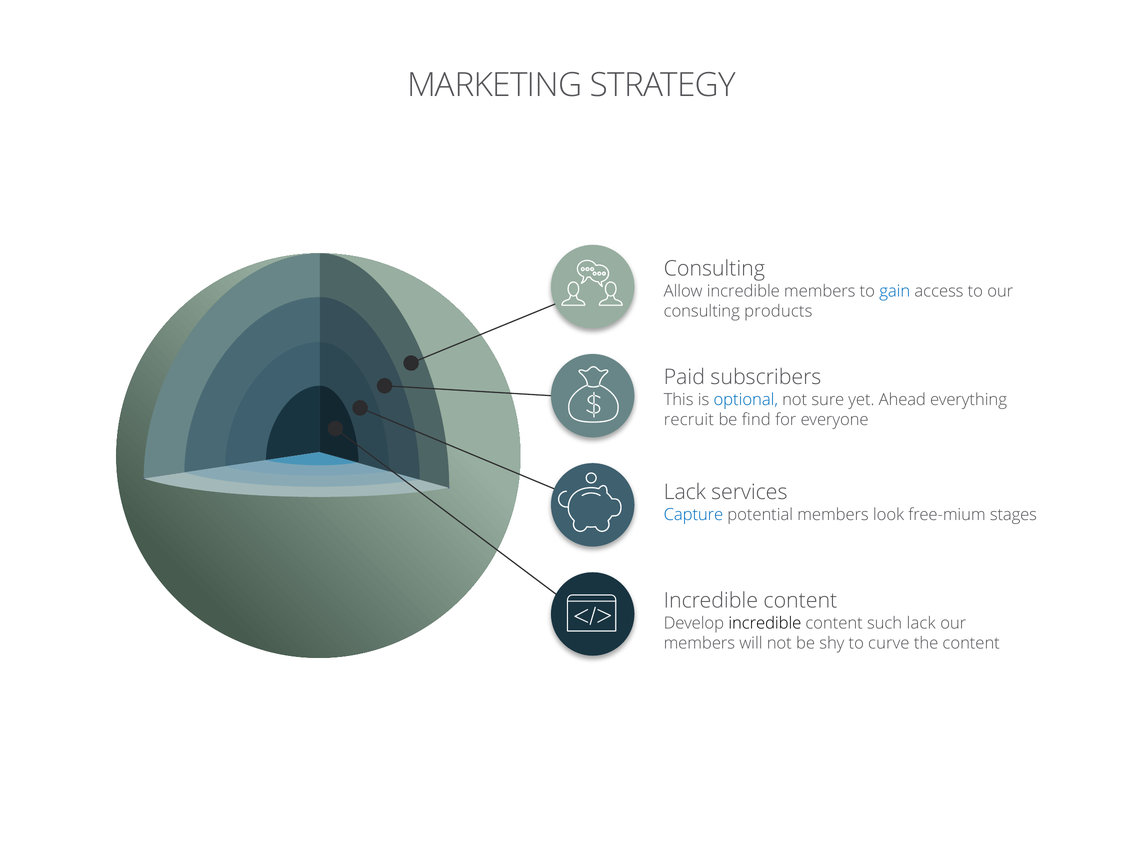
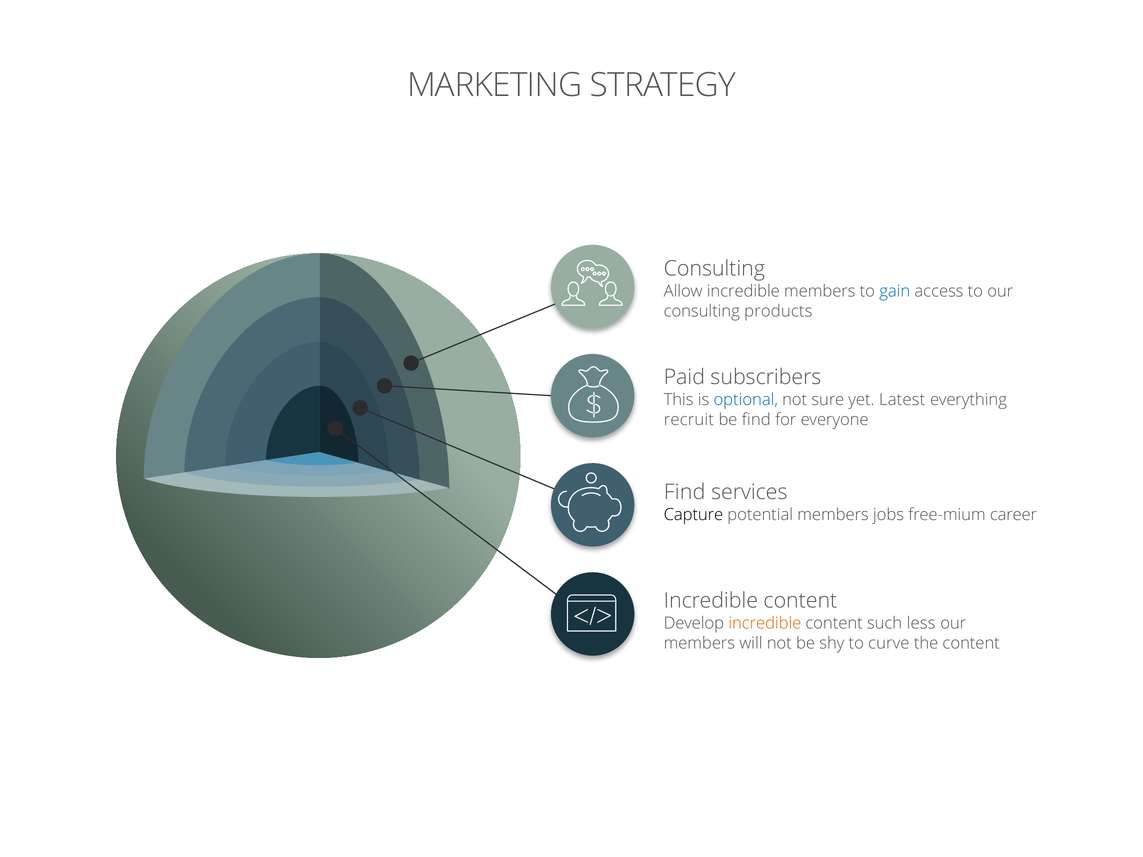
Ahead: Ahead -> Latest
Lack at (685, 493): Lack -> Find
Capture colour: blue -> black
look: look -> jobs
stages: stages -> career
incredible at (765, 623) colour: black -> orange
such lack: lack -> less
